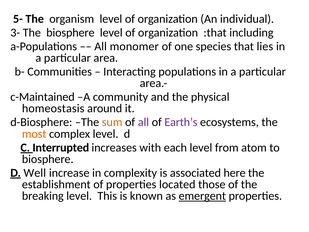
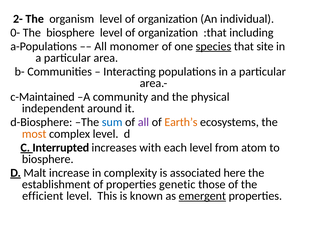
5-: 5- -> 2-
3-: 3- -> 0-
species underline: none -> present
lies: lies -> site
homeostasis: homeostasis -> independent
sum colour: orange -> blue
Earth’s colour: purple -> orange
Well: Well -> Malt
located: located -> genetic
breaking: breaking -> efficient
